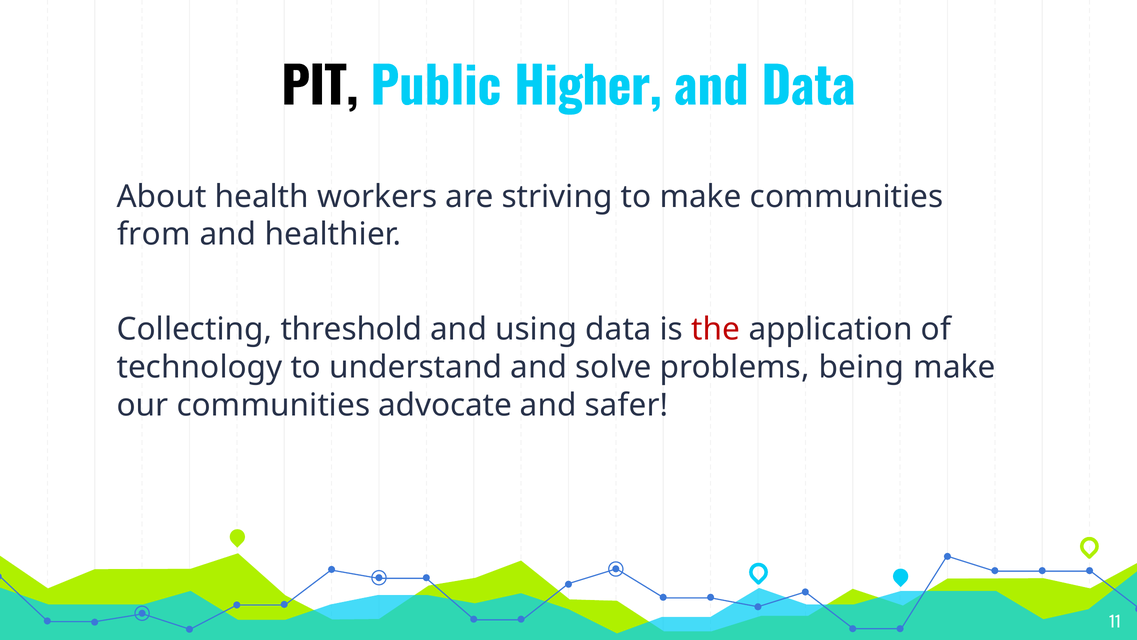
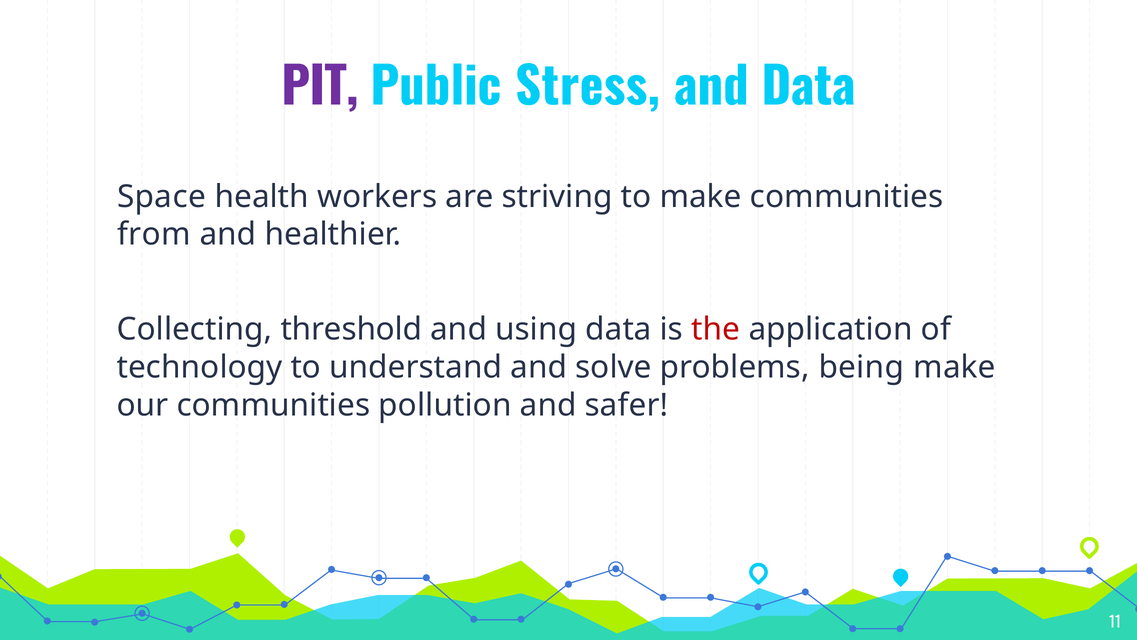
PIT colour: black -> purple
Higher: Higher -> Stress
About: About -> Space
advocate: advocate -> pollution
